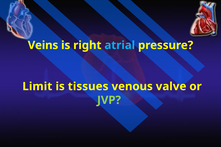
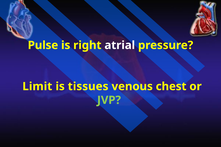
Veins: Veins -> Pulse
atrial colour: light blue -> white
valve: valve -> chest
